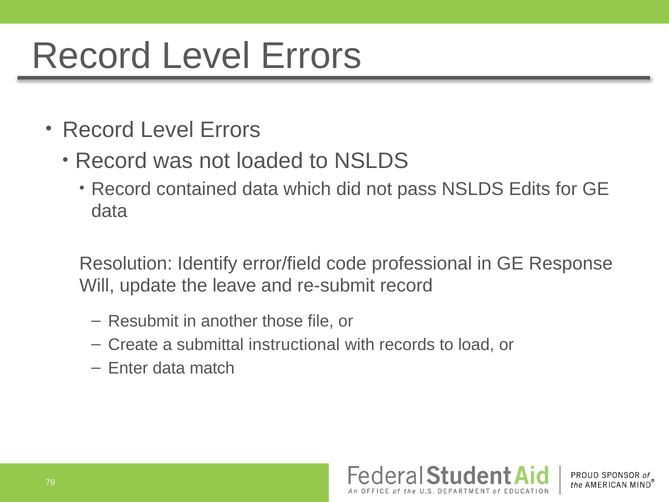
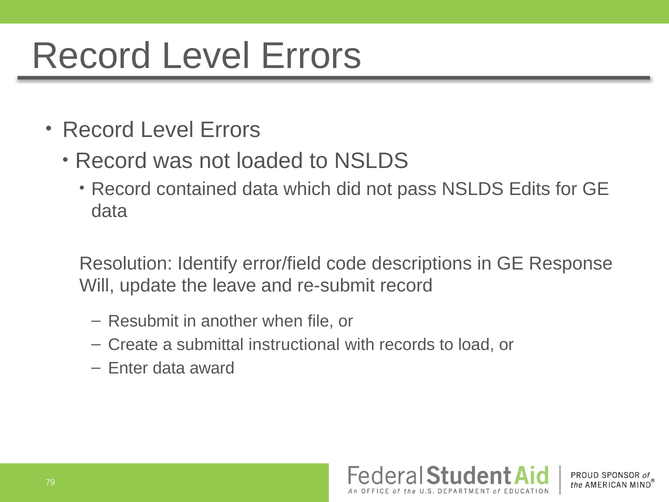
professional: professional -> descriptions
those: those -> when
match: match -> award
